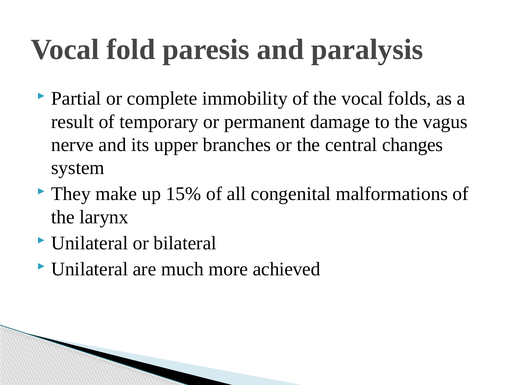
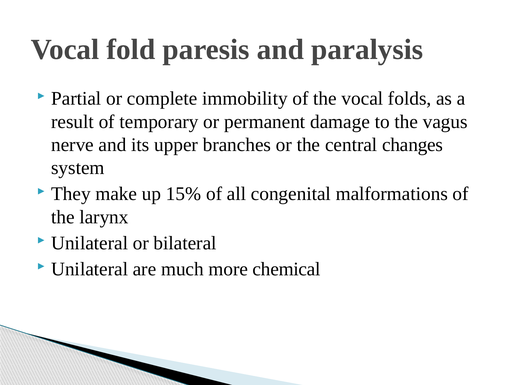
achieved: achieved -> chemical
